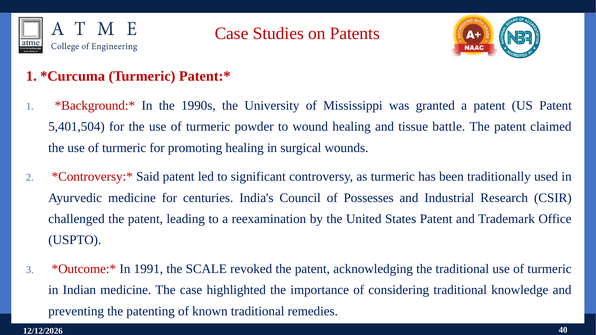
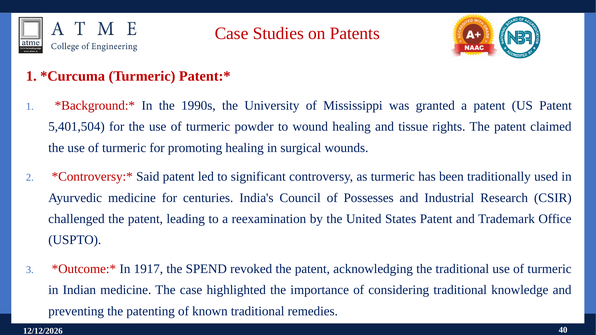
battle: battle -> rights
1991: 1991 -> 1917
SCALE: SCALE -> SPEND
